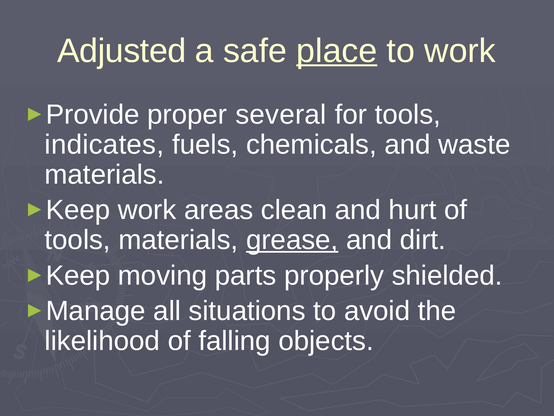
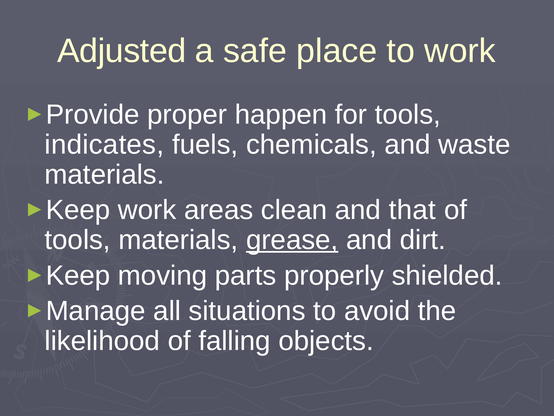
place underline: present -> none
several: several -> happen
hurt: hurt -> that
